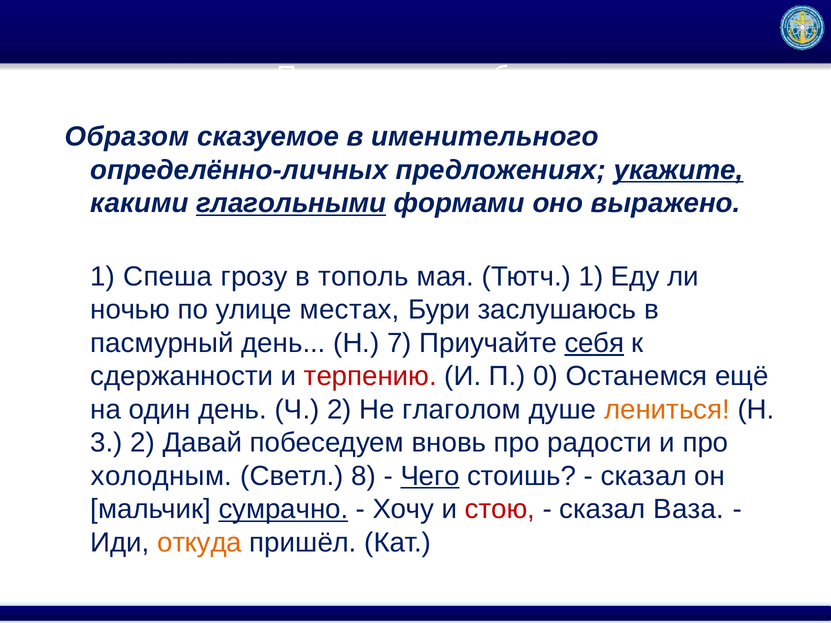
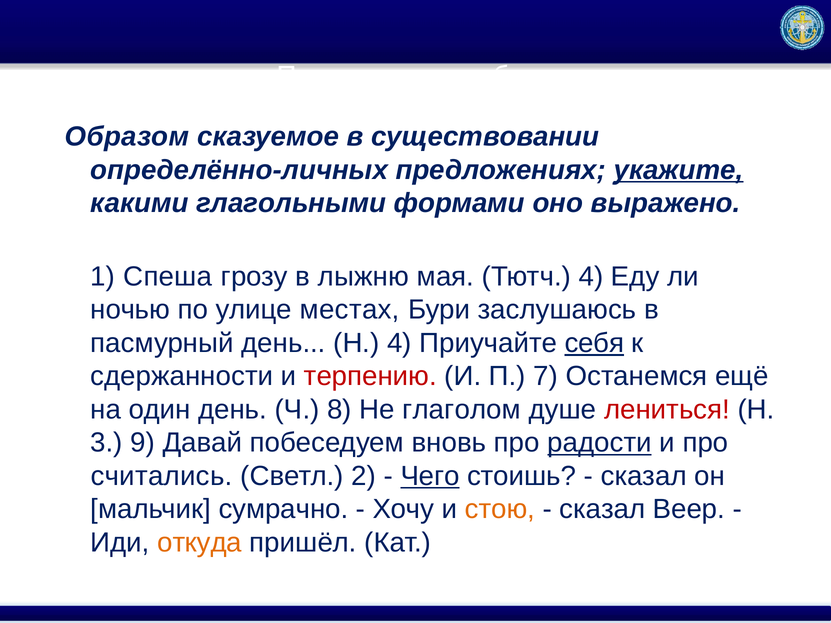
именительного: именительного -> существовании
глагольными underline: present -> none
тополь: тополь -> лыжню
Тютч 1: 1 -> 4
Н 7: 7 -> 4
0: 0 -> 7
Ч 2: 2 -> 8
лениться colour: orange -> red
3 2: 2 -> 9
радости underline: none -> present
холодным: холодным -> считались
8: 8 -> 2
сумрачно underline: present -> none
стою colour: red -> orange
Ваза: Ваза -> Веер
